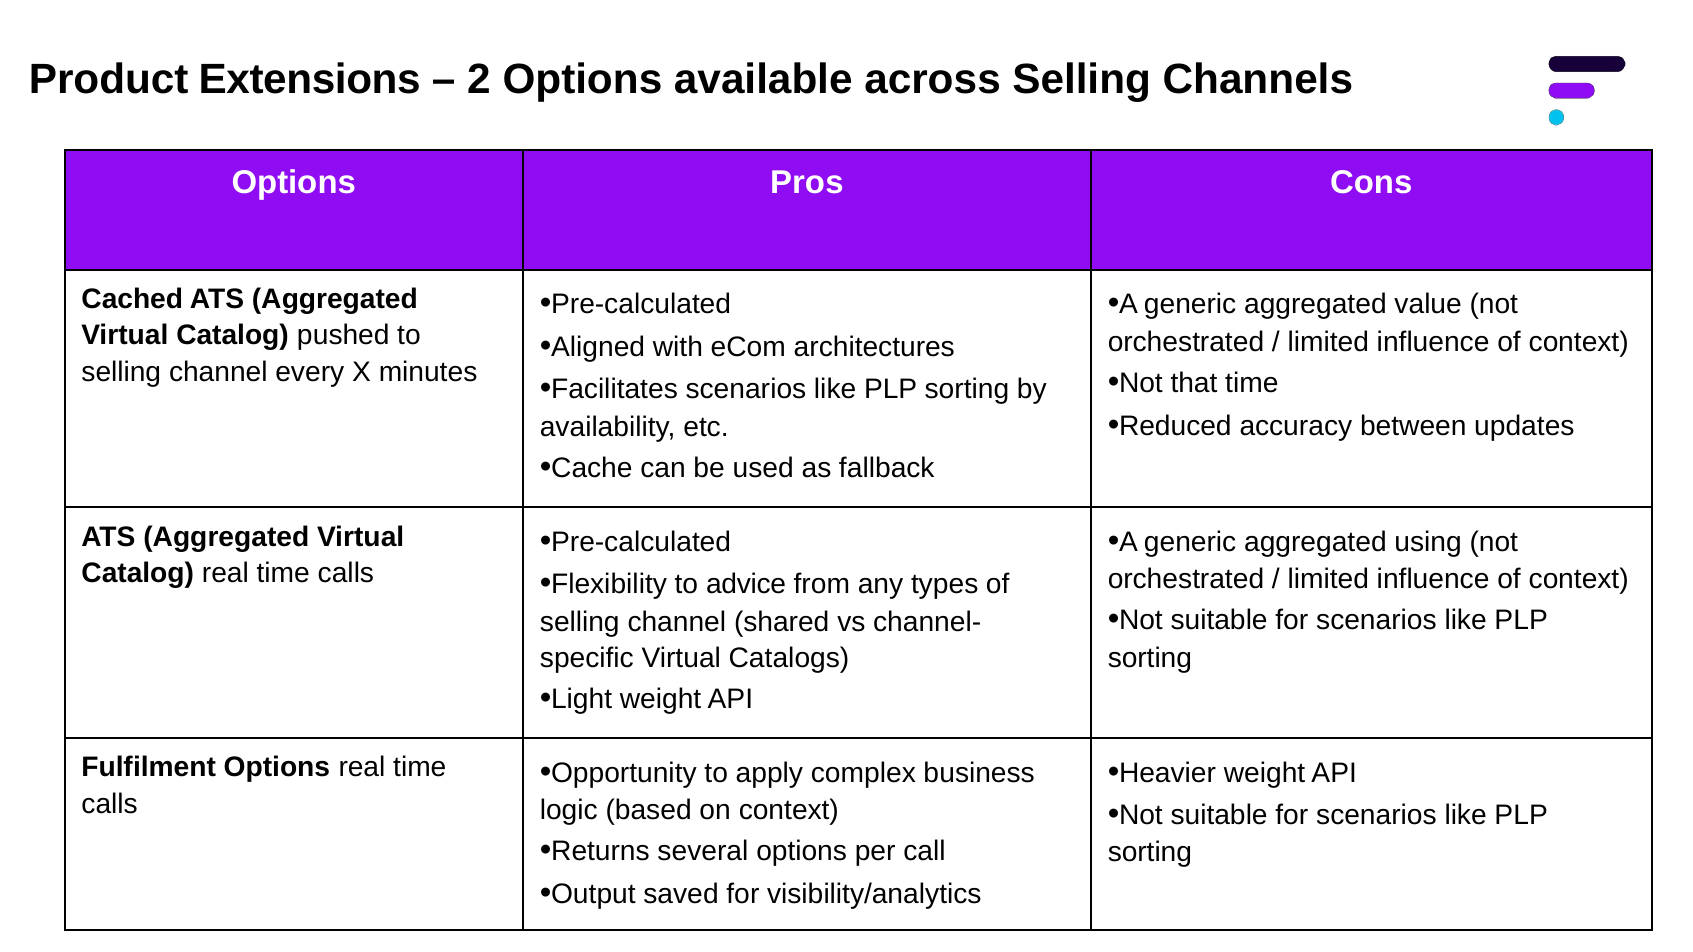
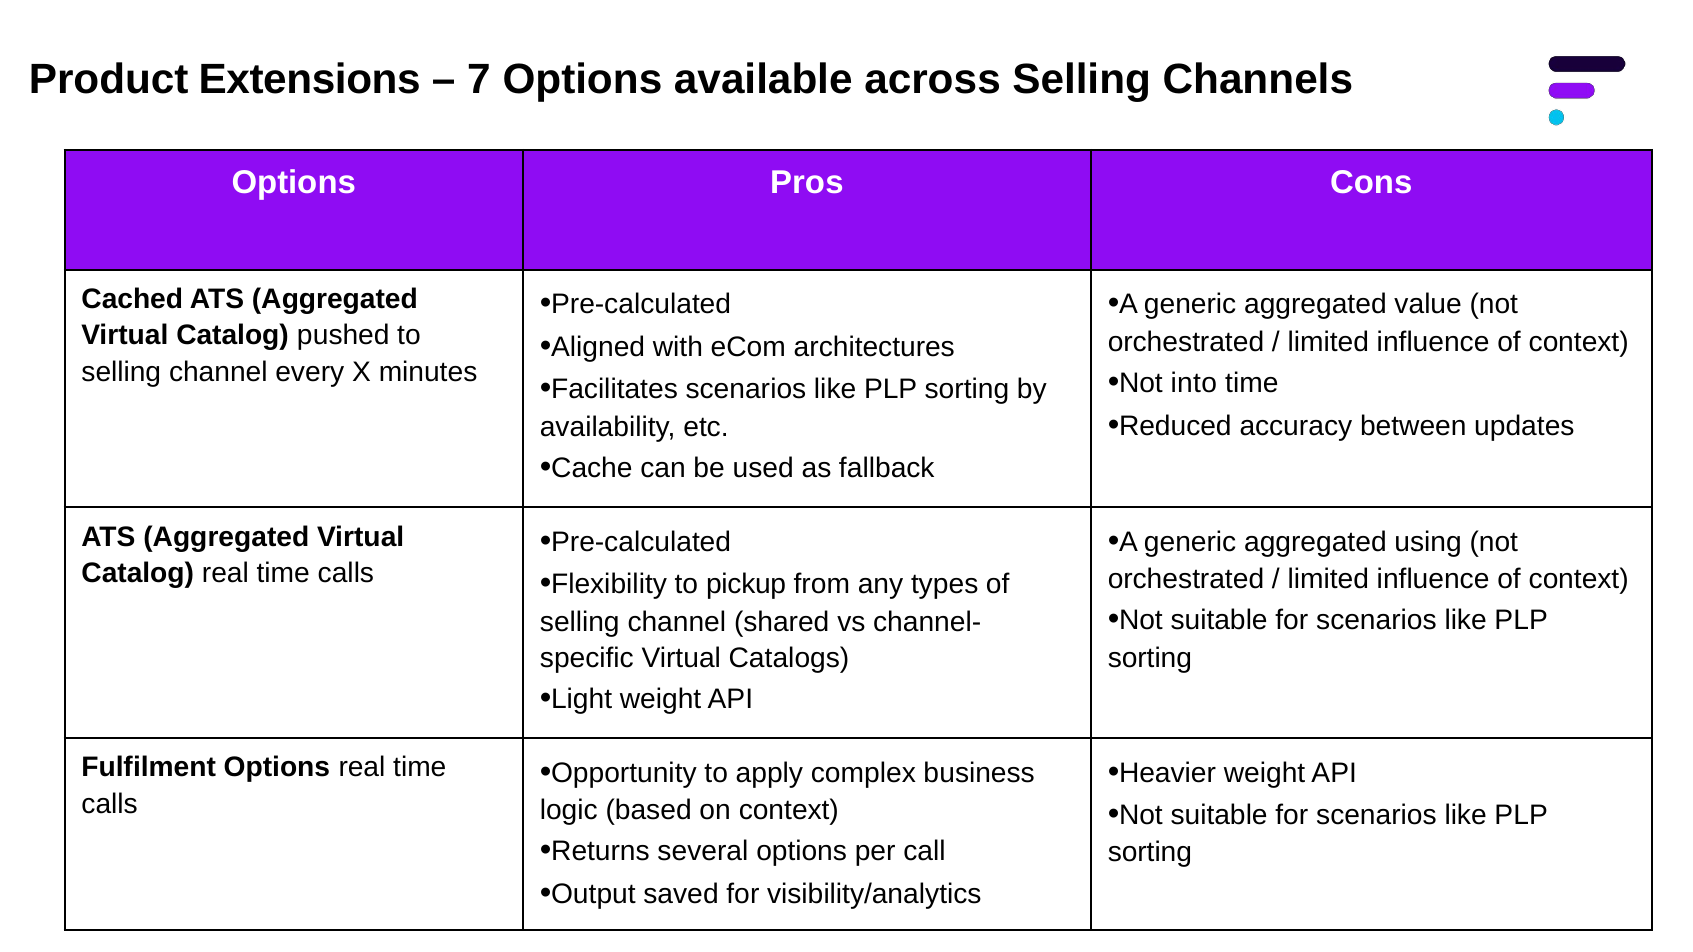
2: 2 -> 7
that: that -> into
advice: advice -> pickup
